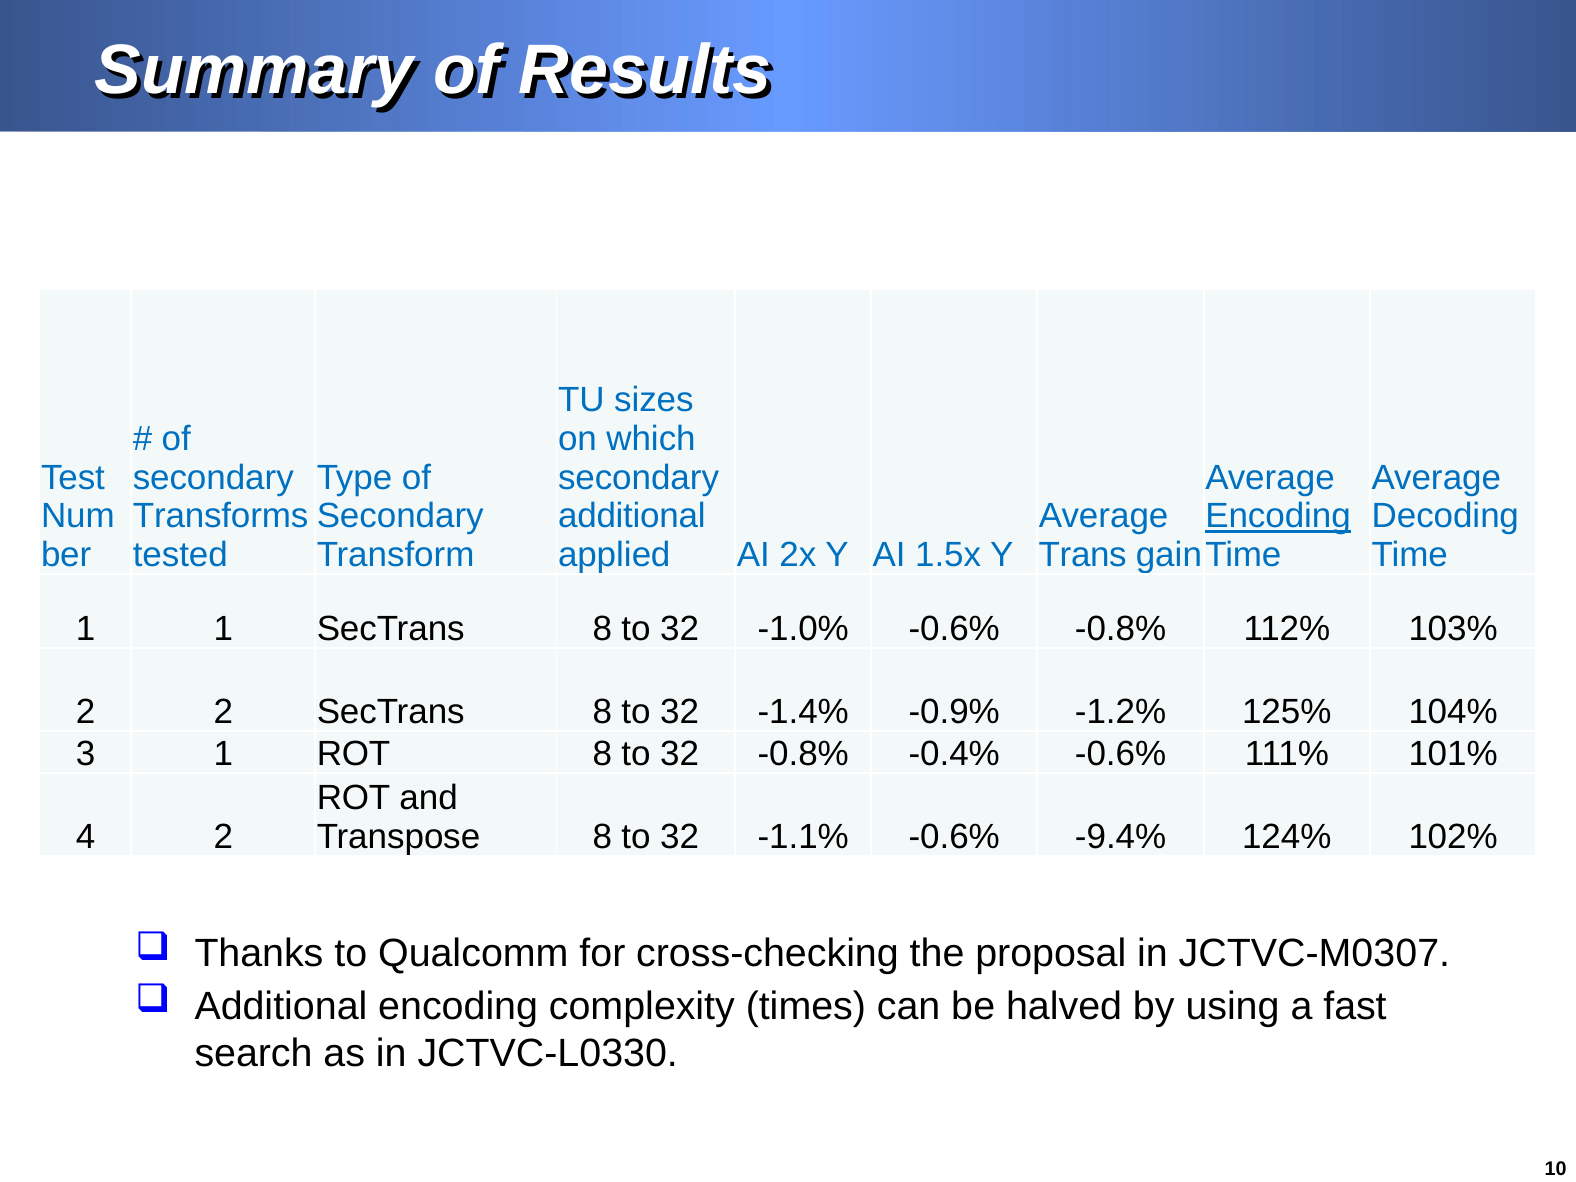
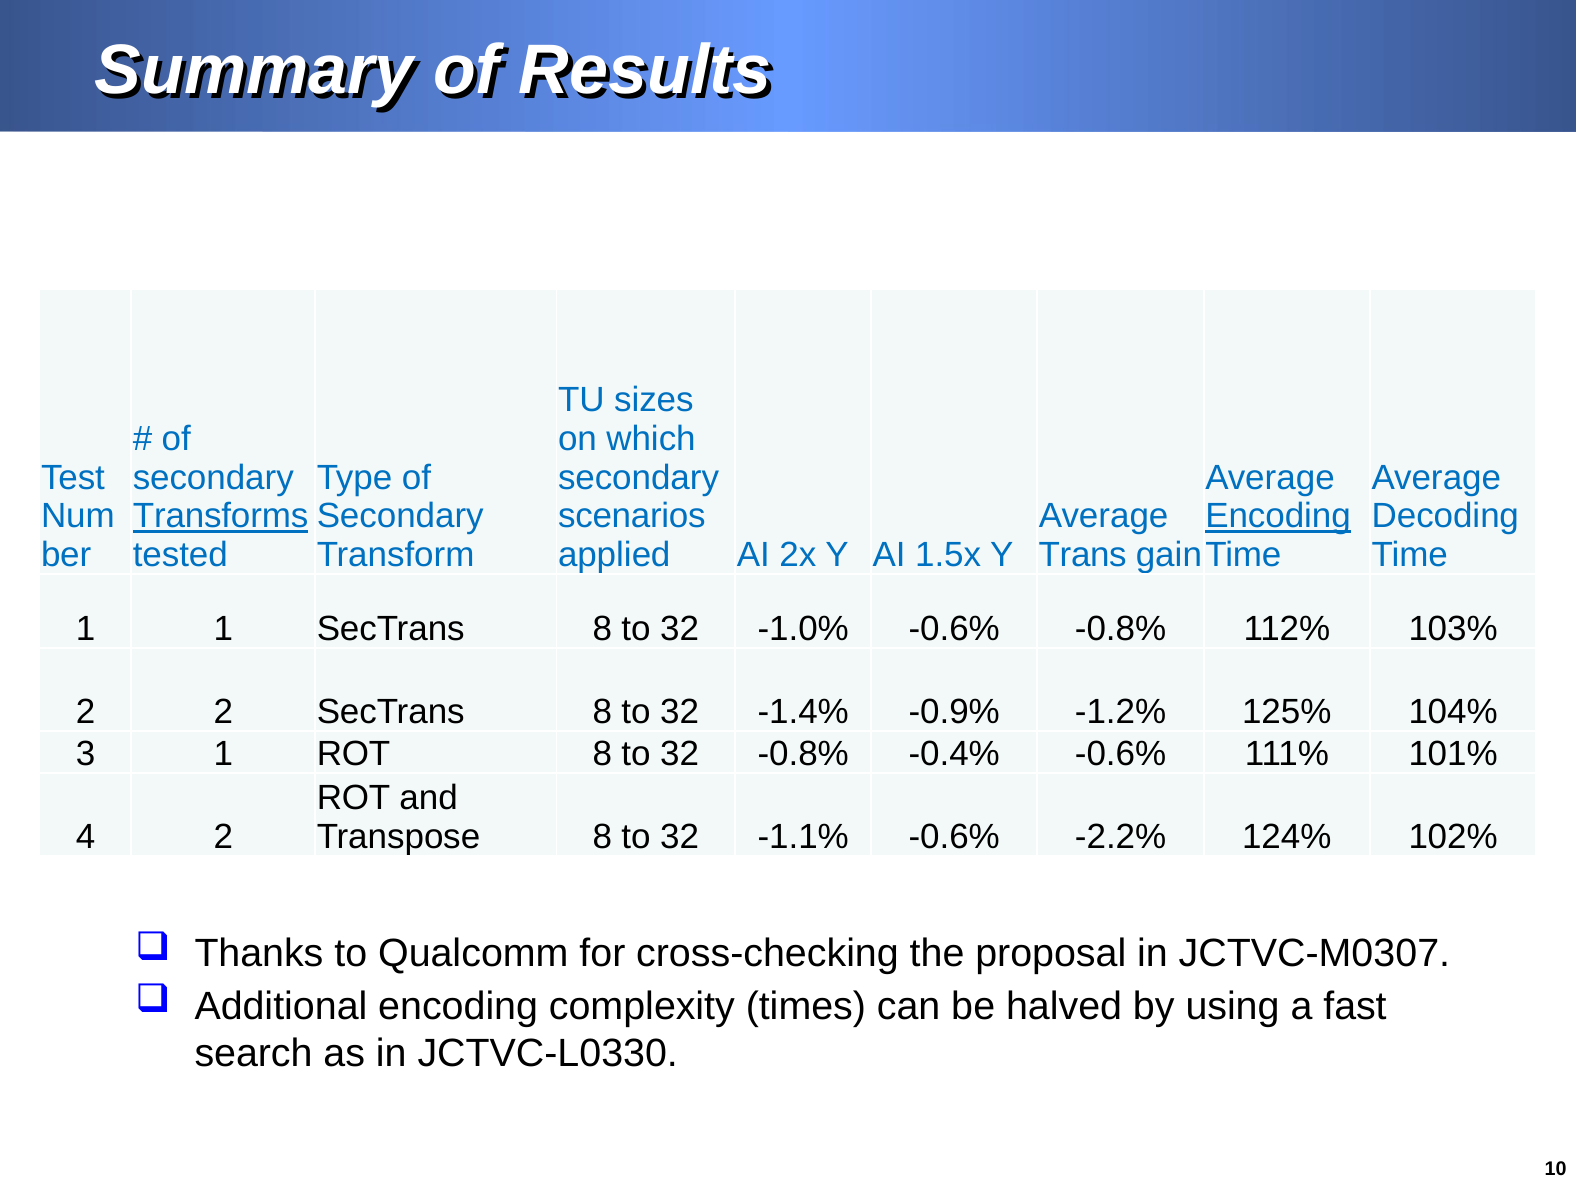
Transforms underline: none -> present
additional at (632, 516): additional -> scenarios
-9.4%: -9.4% -> -2.2%
